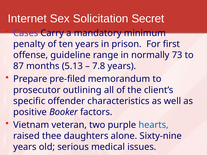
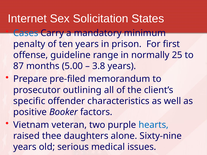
Secret: Secret -> States
Cases colour: purple -> blue
73: 73 -> 25
5.13: 5.13 -> 5.00
7.8: 7.8 -> 3.8
